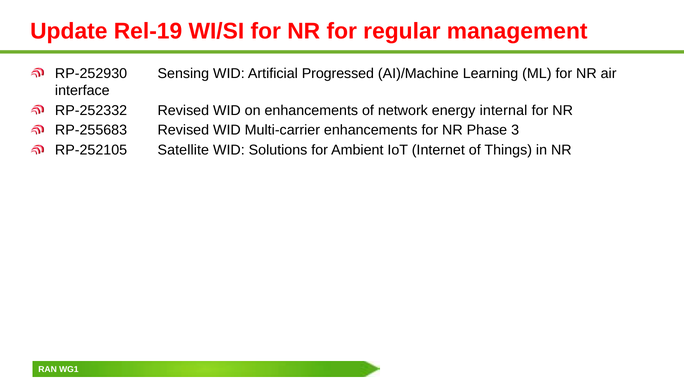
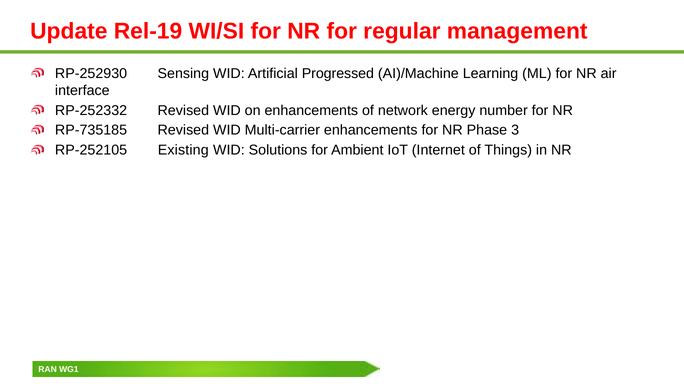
internal: internal -> number
RP-255683: RP-255683 -> RP-735185
Satellite: Satellite -> Existing
